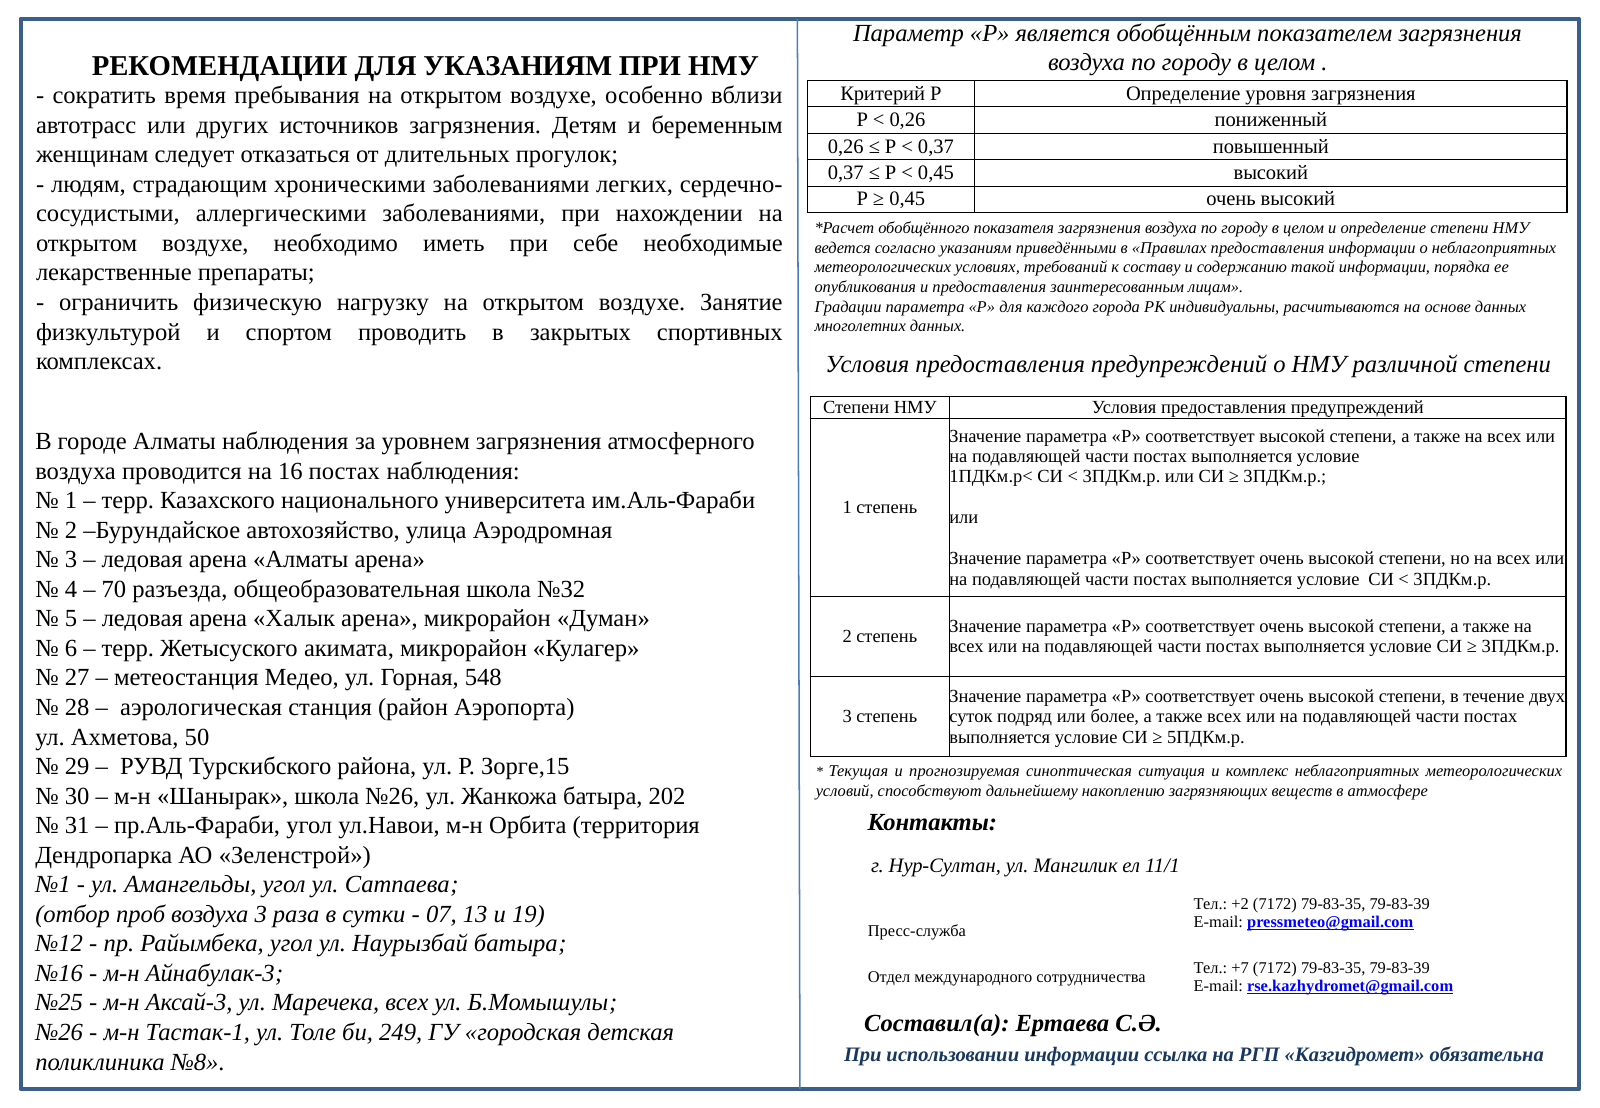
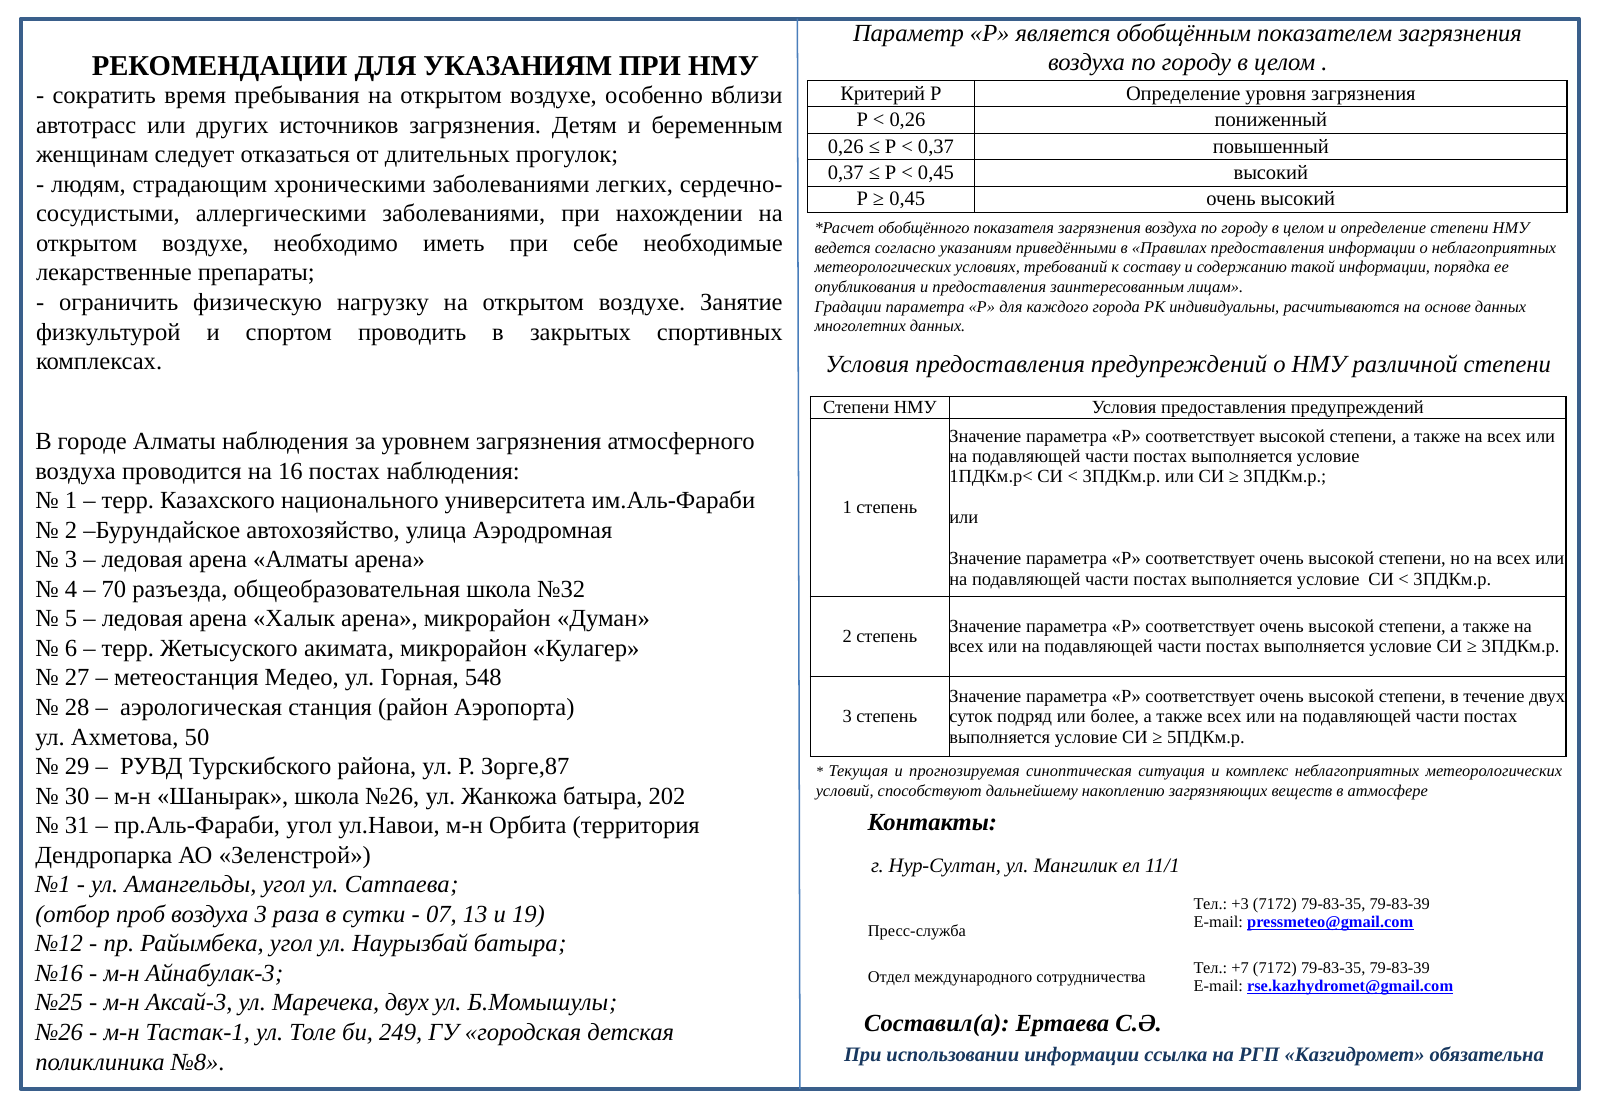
Зорге,15: Зорге,15 -> Зорге,87
+2: +2 -> +3
Маречека всех: всех -> двух
